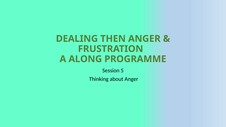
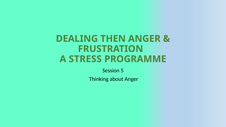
ALONG: ALONG -> STRESS
